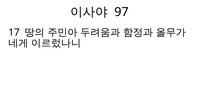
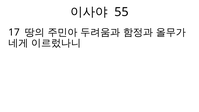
97: 97 -> 55
